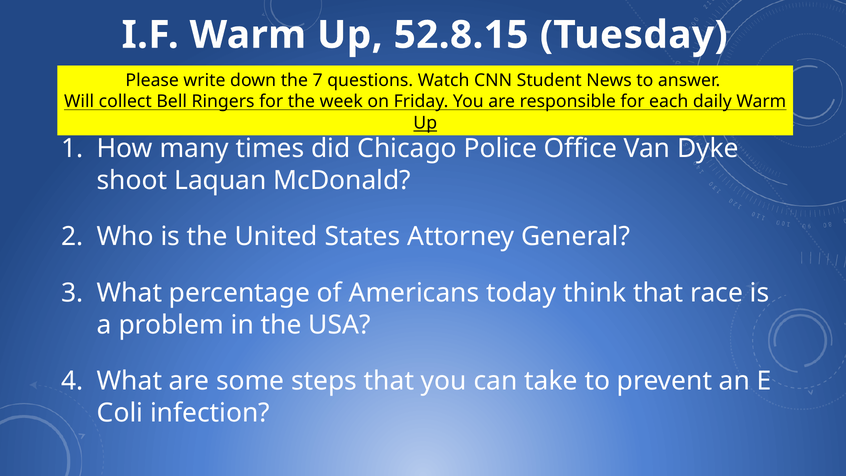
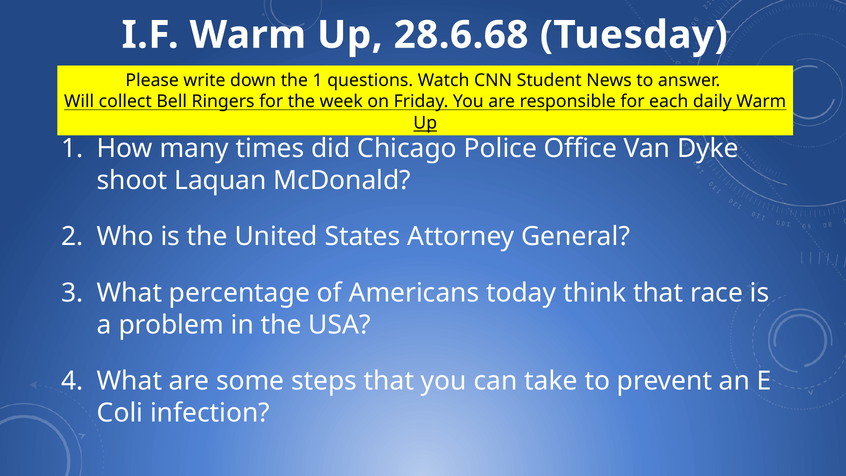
52.8.15: 52.8.15 -> 28.6.68
the 7: 7 -> 1
